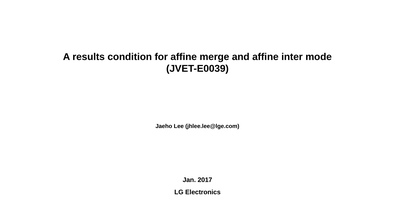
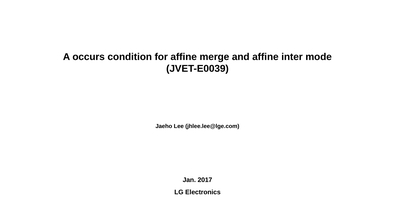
results: results -> occurs
